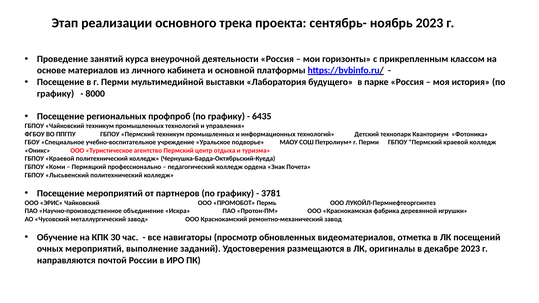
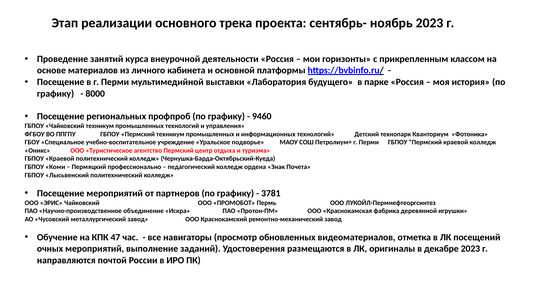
6435: 6435 -> 9460
30: 30 -> 47
